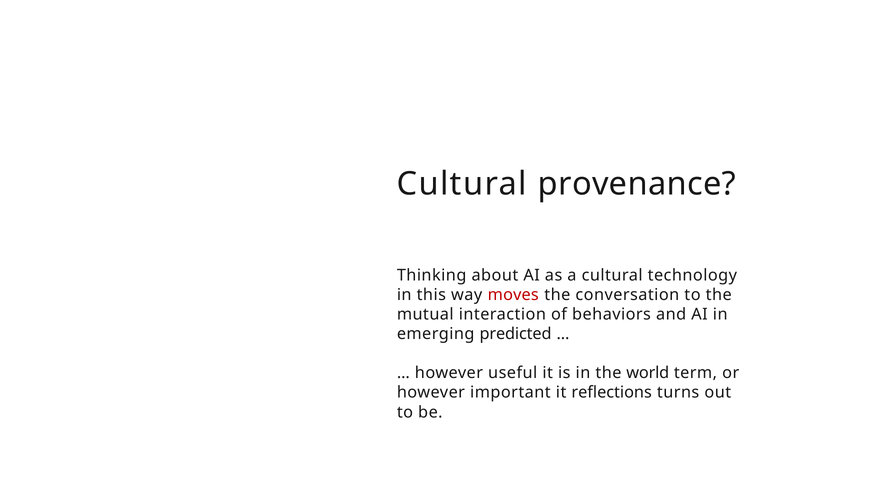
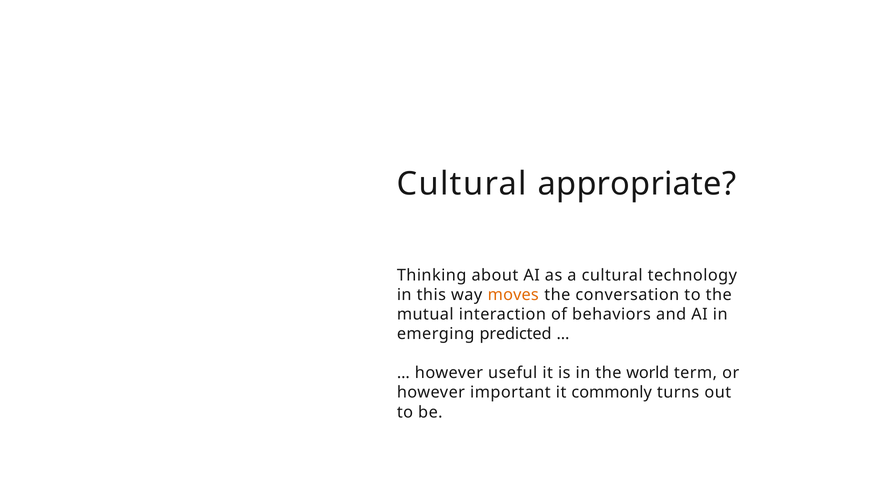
provenance: provenance -> appropriate
moves colour: red -> orange
reflections: reflections -> commonly
